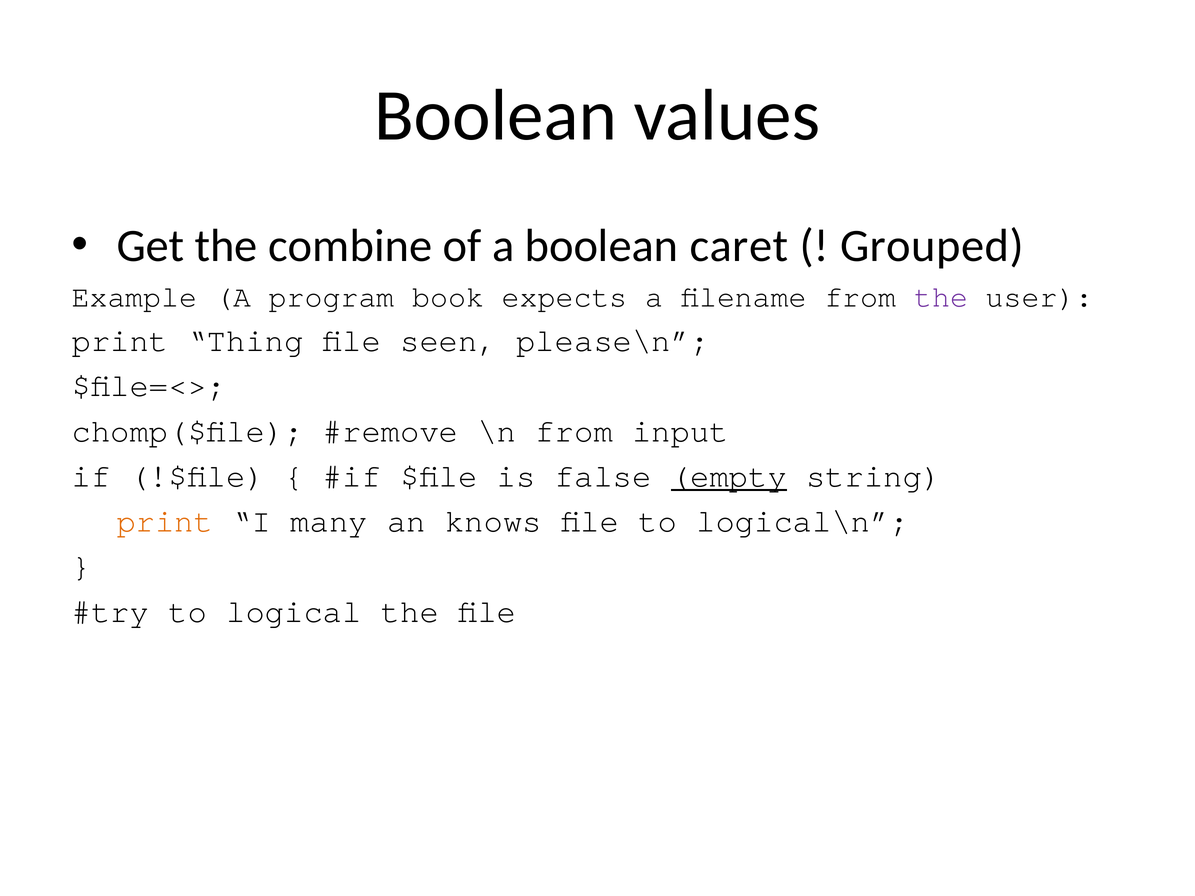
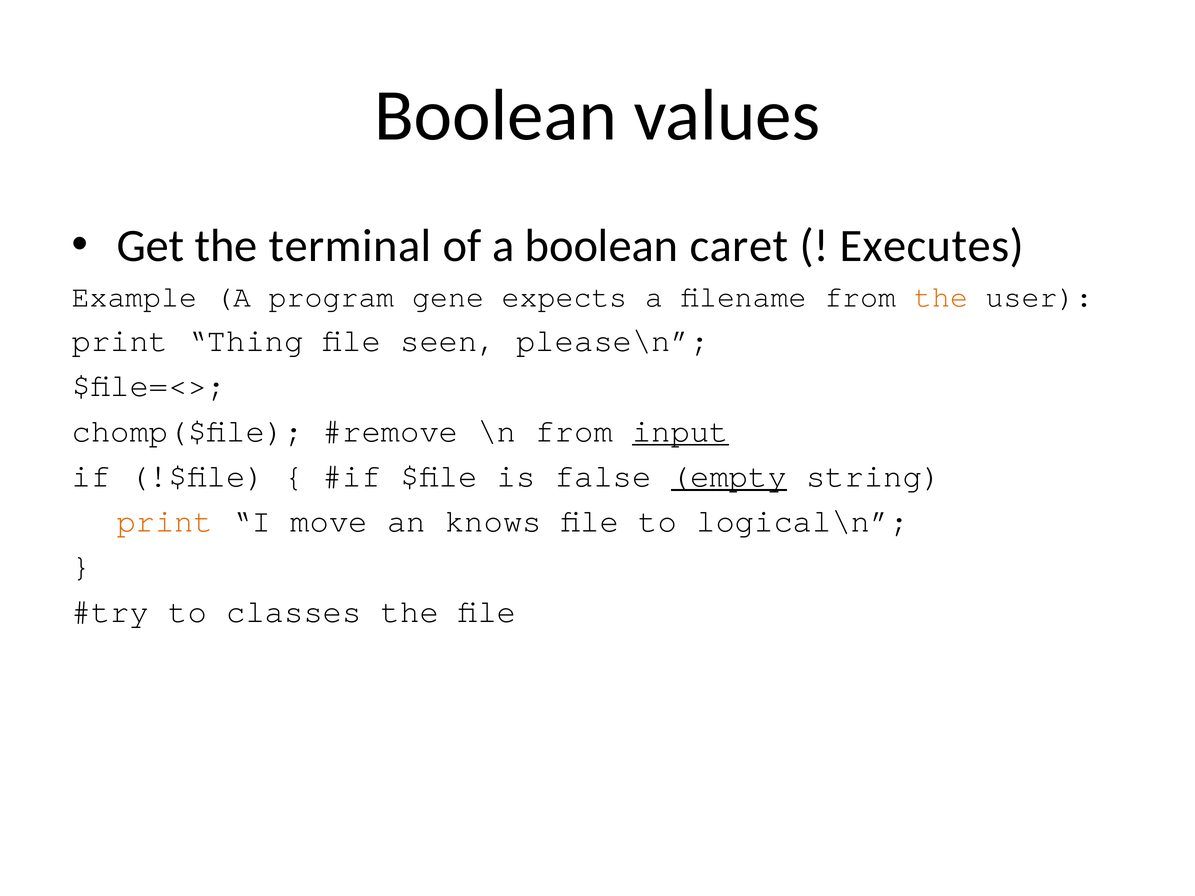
combine: combine -> terminal
Grouped: Grouped -> Executes
book: book -> gene
the at (941, 297) colour: purple -> orange
input underline: none -> present
many: many -> move
logical: logical -> classes
